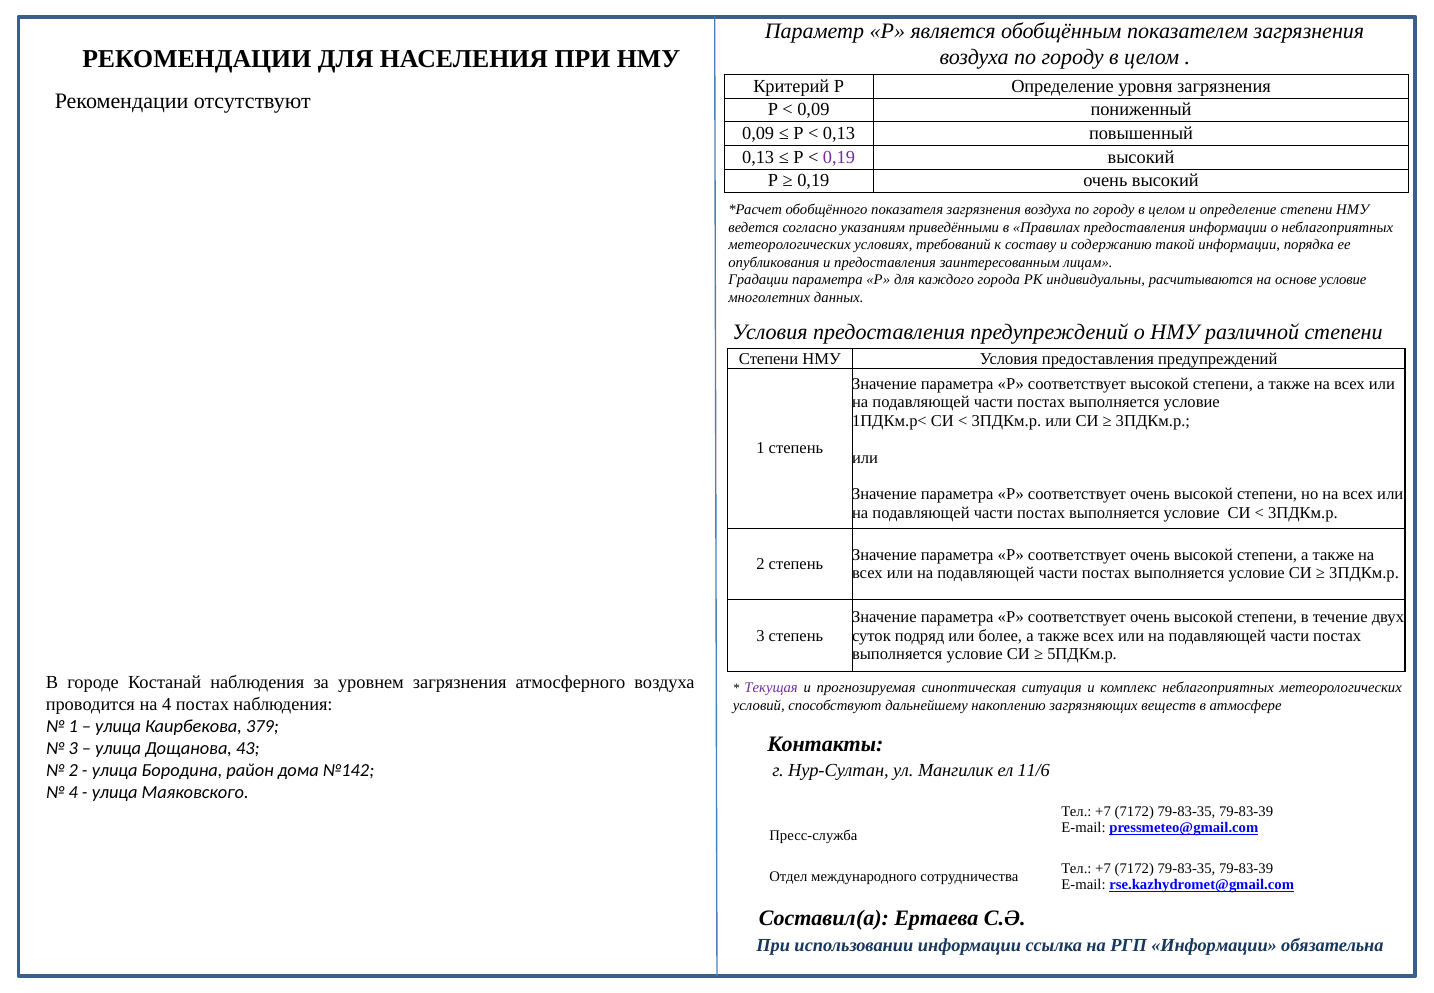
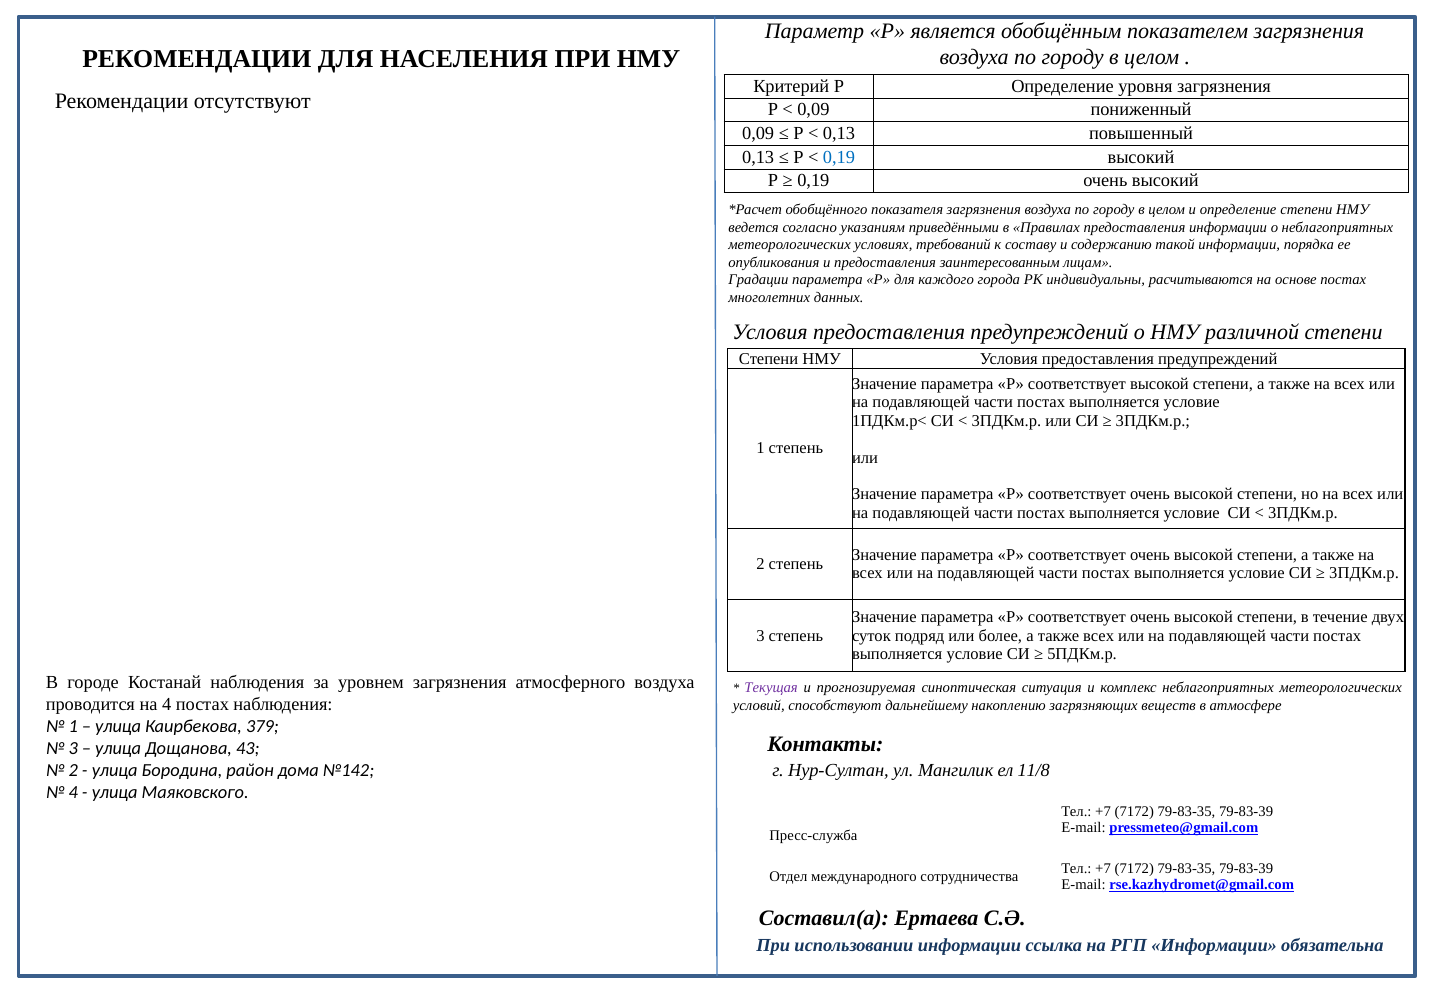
0,19 at (839, 157) colour: purple -> blue
основе условие: условие -> постах
11/6: 11/6 -> 11/8
